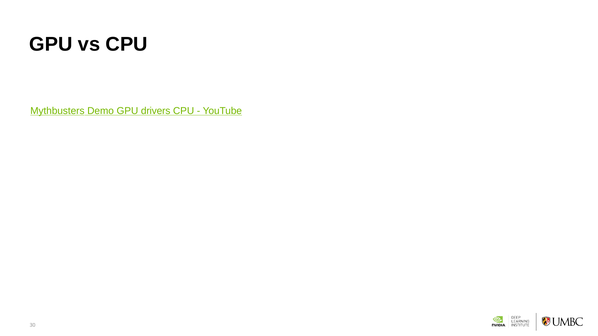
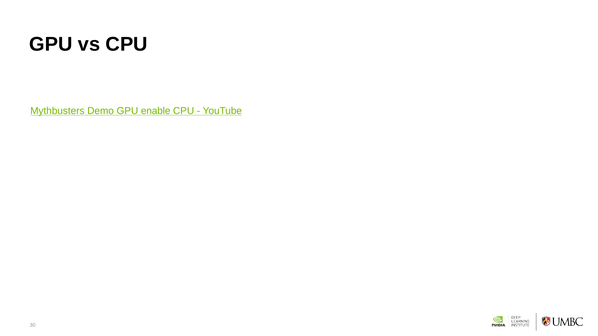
drivers: drivers -> enable
